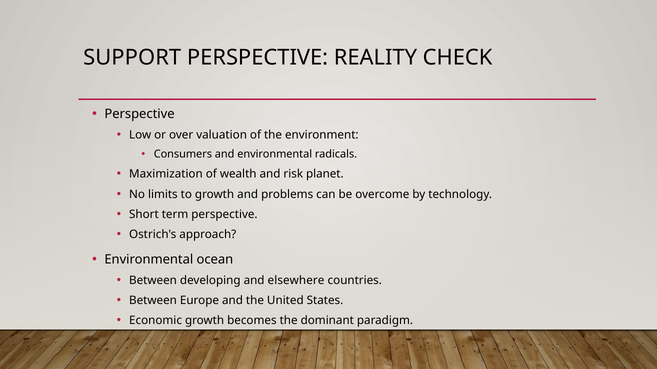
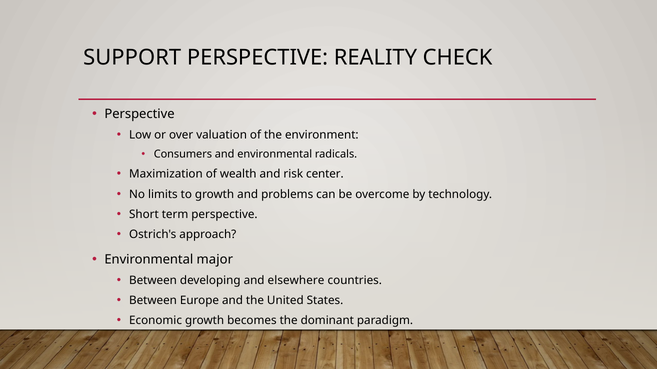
planet: planet -> center
ocean: ocean -> major
